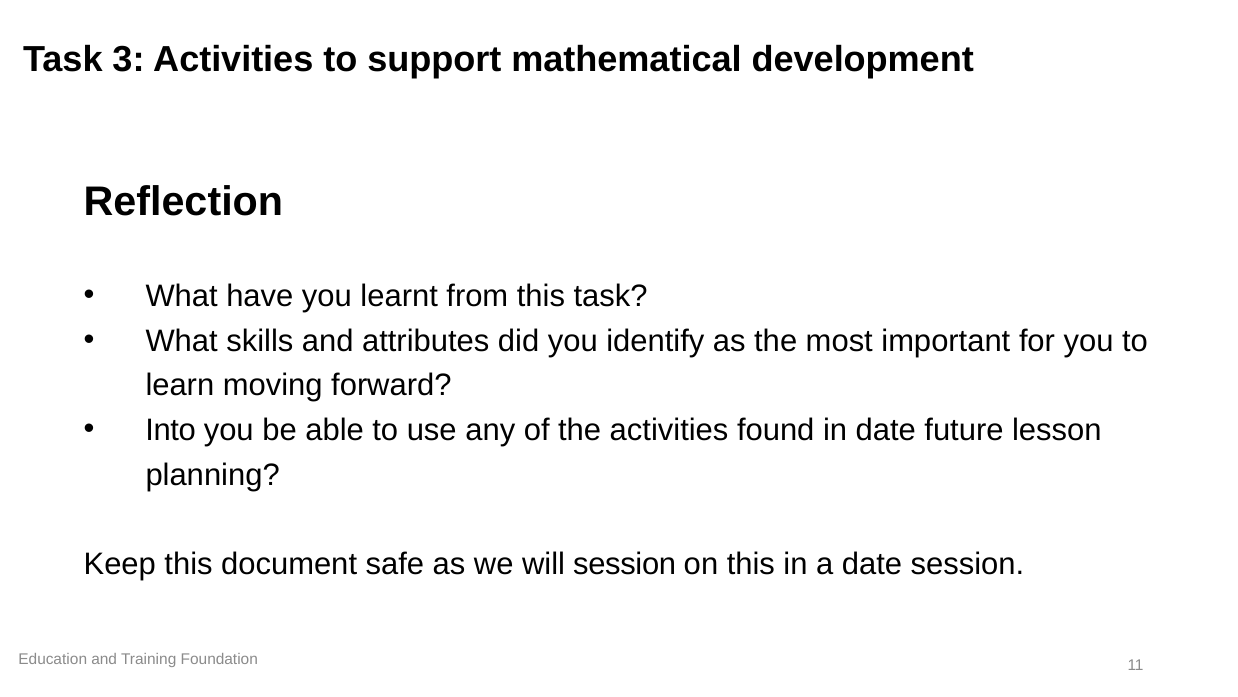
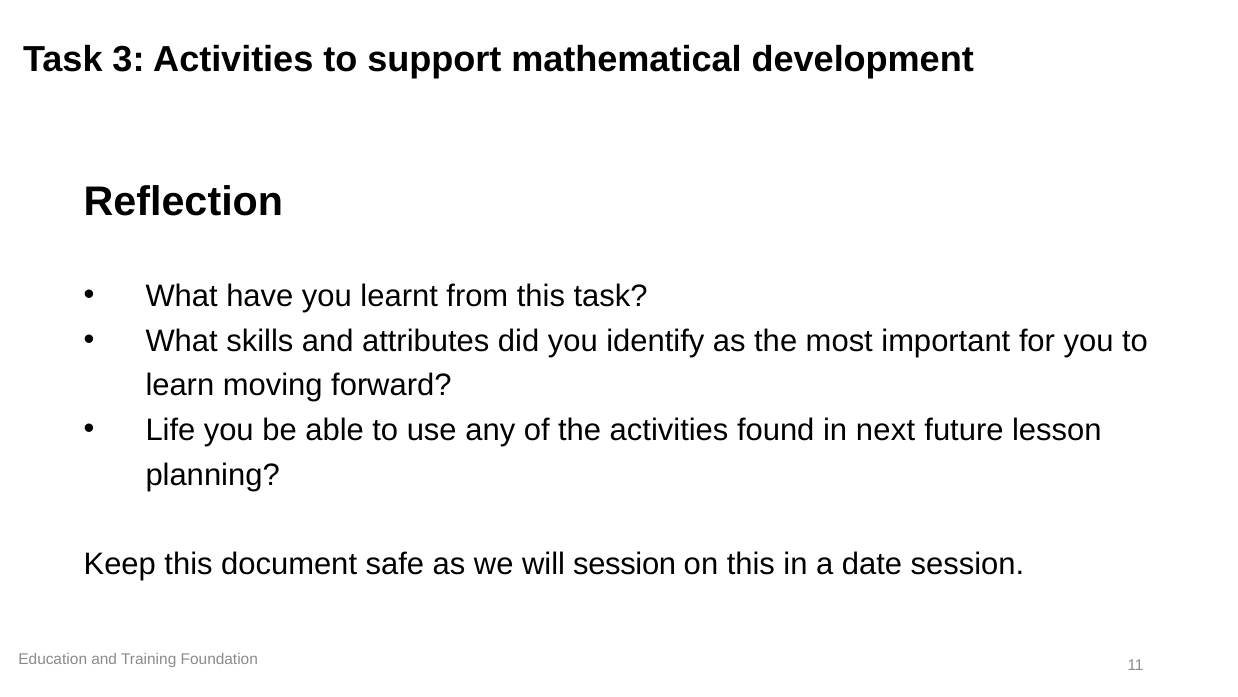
Into: Into -> Life
in date: date -> next
